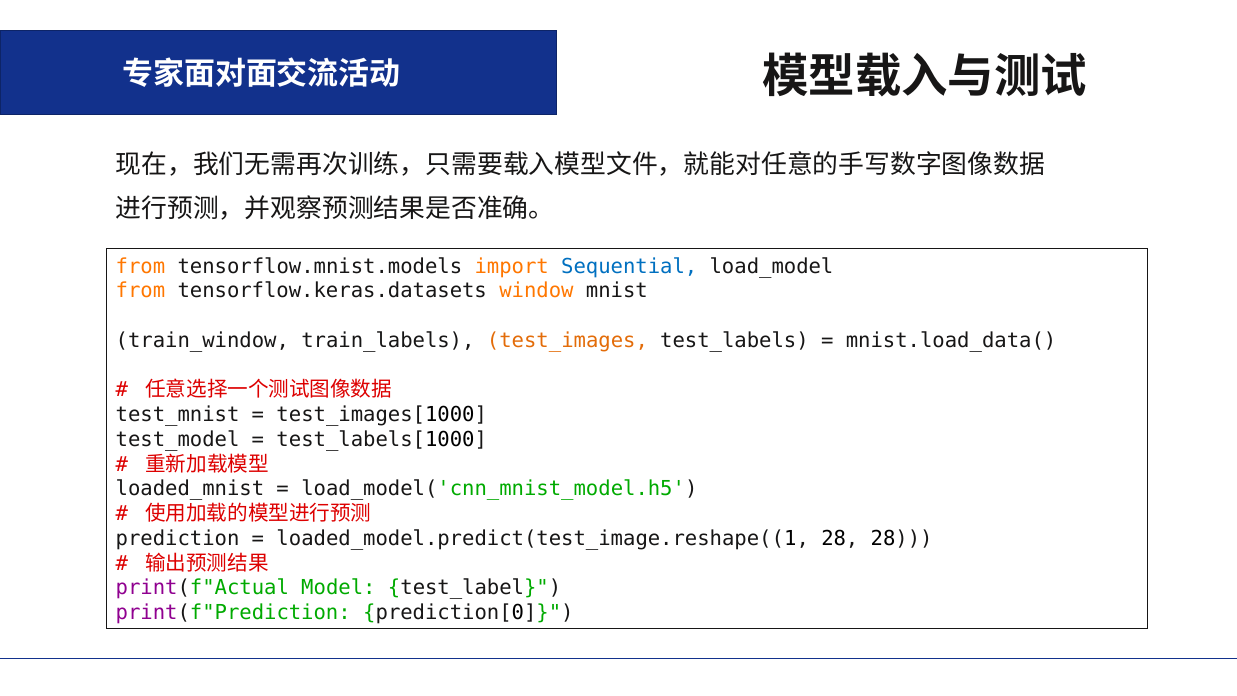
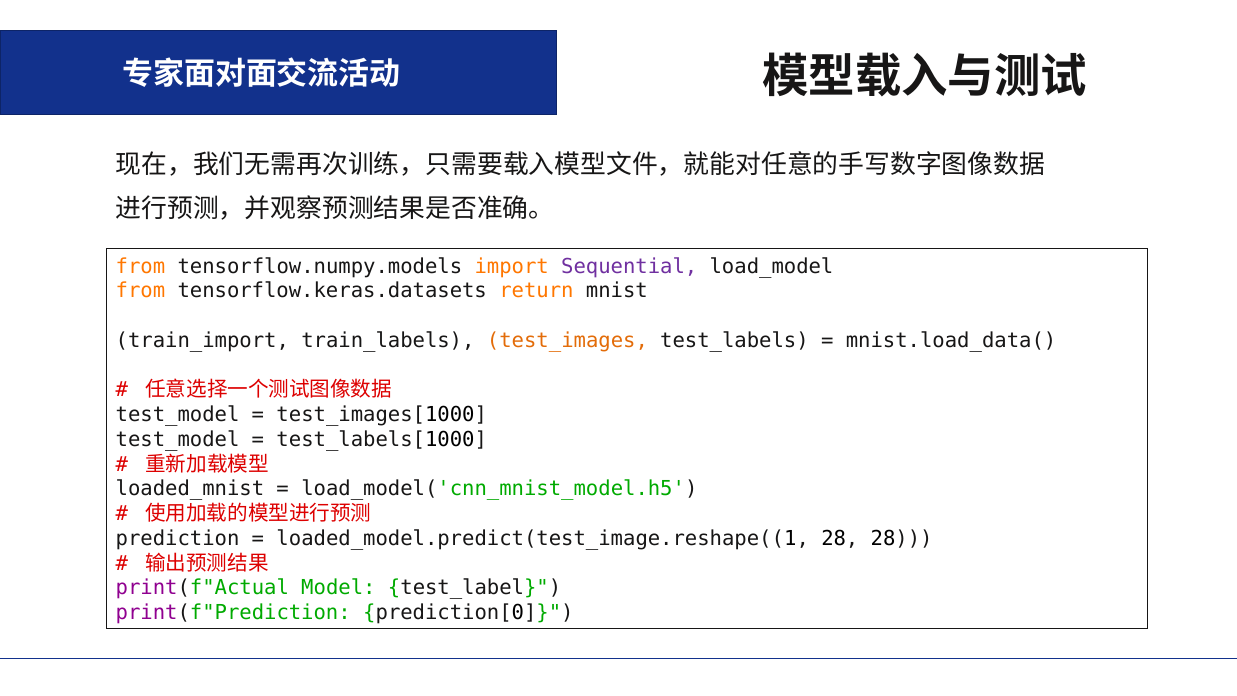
tensorflow.mnist.models: tensorflow.mnist.models -> tensorflow.numpy.models
Sequential colour: blue -> purple
window: window -> return
train_window: train_window -> train_import
test_mnist at (178, 415): test_mnist -> test_model
